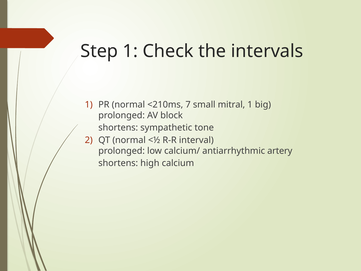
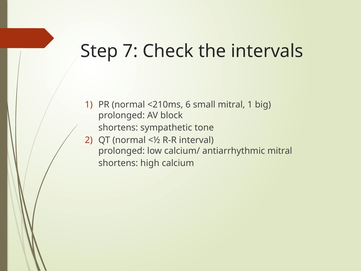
Step 1: 1 -> 7
7: 7 -> 6
antiarrhythmic artery: artery -> mitral
